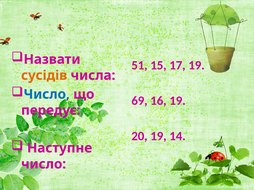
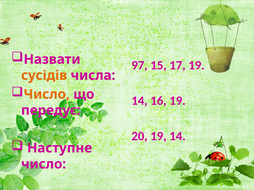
51: 51 -> 97
Число at (47, 94) colour: blue -> orange
69 at (140, 101): 69 -> 14
